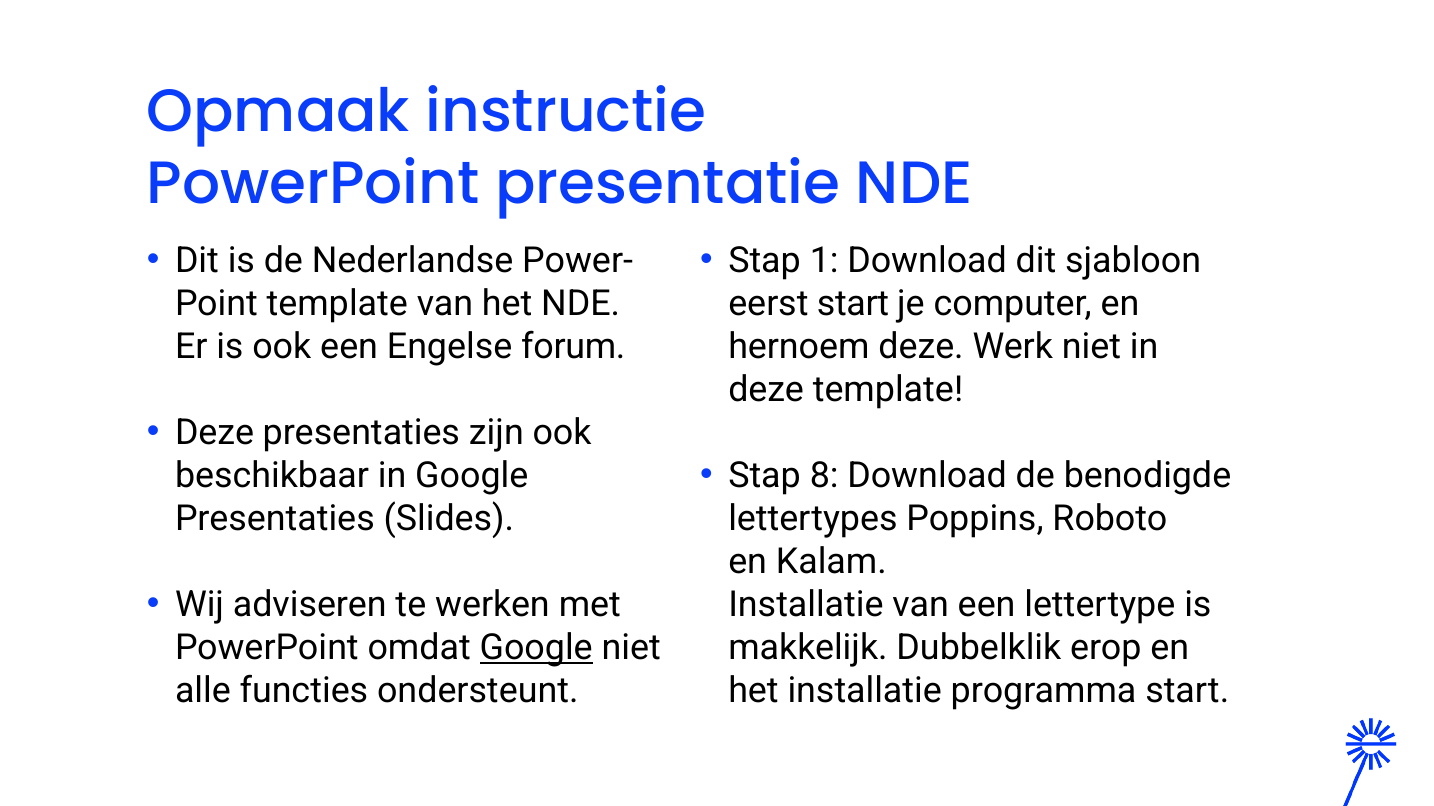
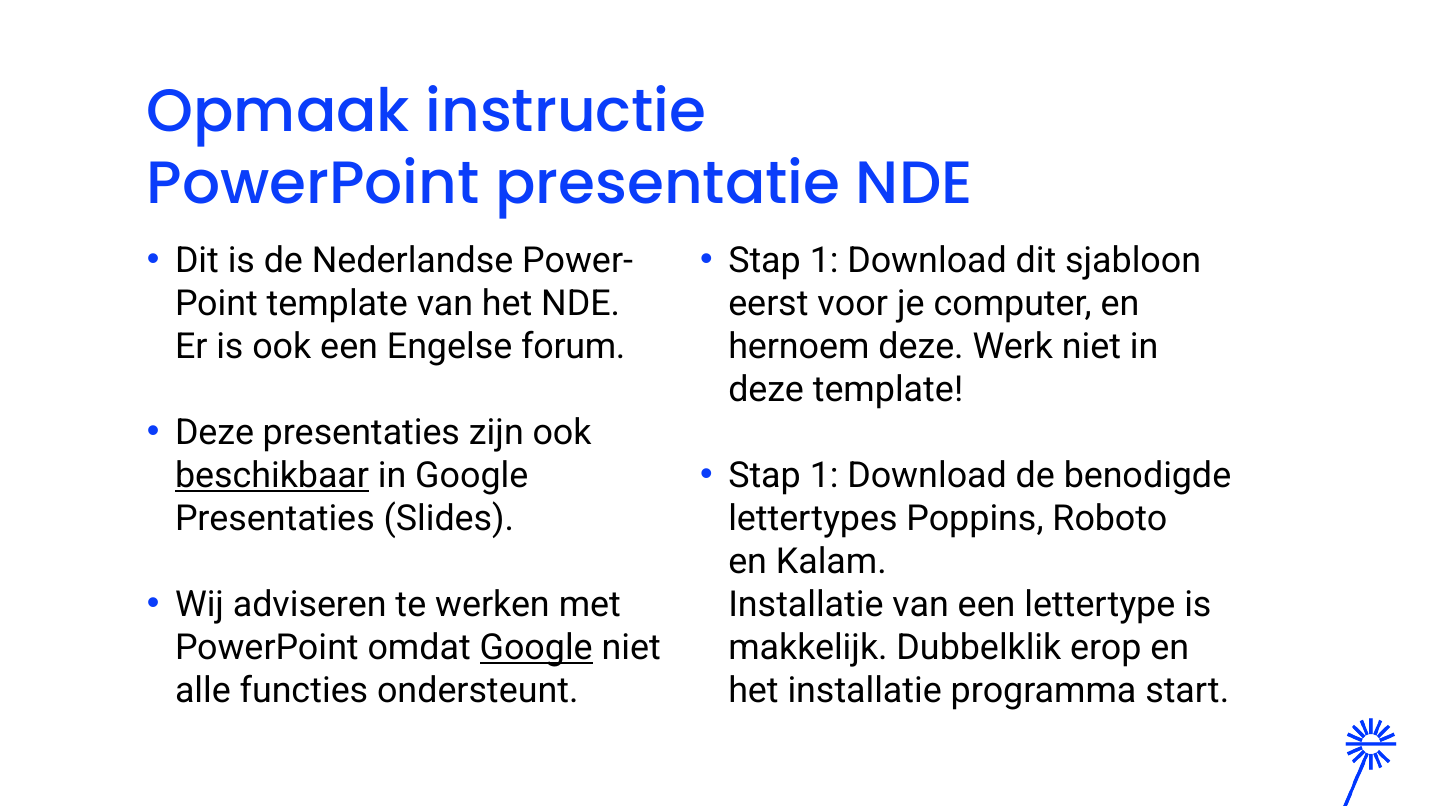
eerst start: start -> voor
8 at (824, 476): 8 -> 1
beschikbaar underline: none -> present
